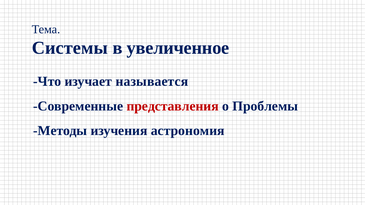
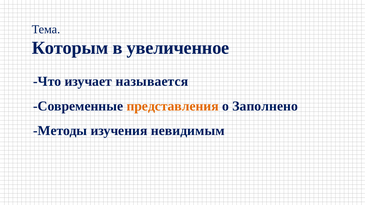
Системы: Системы -> Которым
представления colour: red -> orange
Проблемы: Проблемы -> Заполнено
астрономия: астрономия -> невидимым
